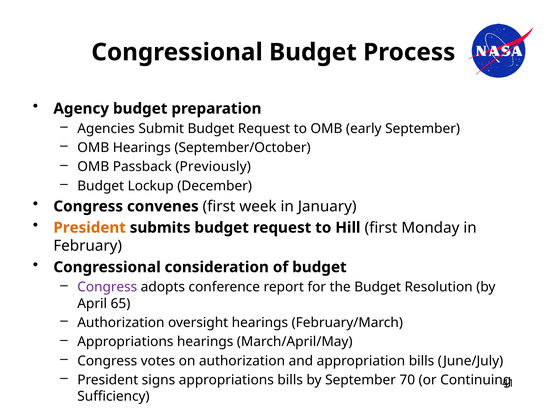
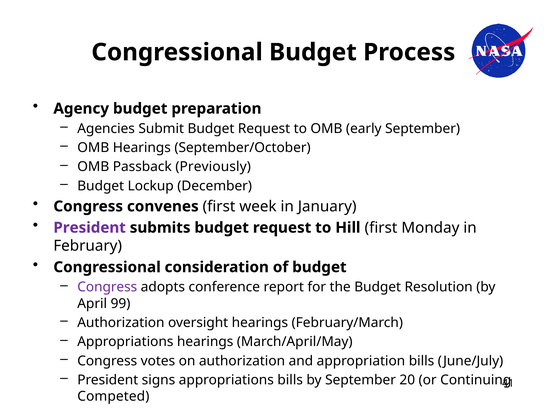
President at (90, 228) colour: orange -> purple
65: 65 -> 99
70: 70 -> 20
Sufficiency: Sufficiency -> Competed
